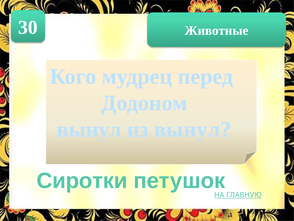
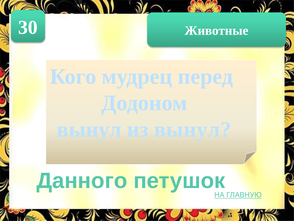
Сиротки: Сиротки -> Данного
